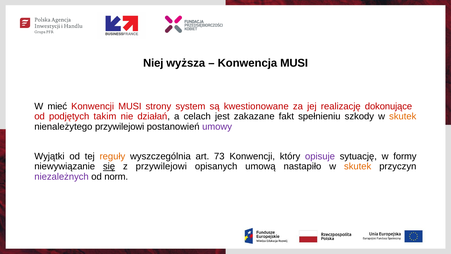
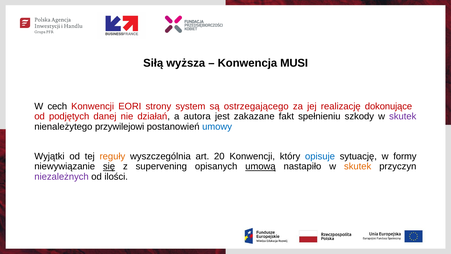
Niej: Niej -> Siłą
mieć: mieć -> cech
Konwencji MUSI: MUSI -> EORI
kwestionowane: kwestionowane -> ostrzegającego
takim: takim -> danej
celach: celach -> autora
skutek at (403, 116) colour: orange -> purple
umowy colour: purple -> blue
73: 73 -> 20
opisuje colour: purple -> blue
z przywilejowi: przywilejowi -> supervening
umową underline: none -> present
norm: norm -> ilości
